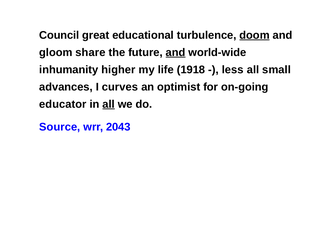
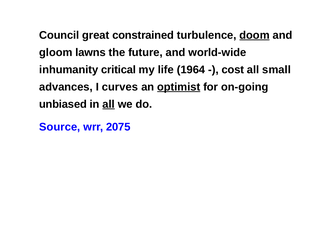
educational: educational -> constrained
share: share -> lawns
and at (176, 52) underline: present -> none
higher: higher -> critical
1918: 1918 -> 1964
less: less -> cost
optimist underline: none -> present
educator: educator -> unbiased
2043: 2043 -> 2075
